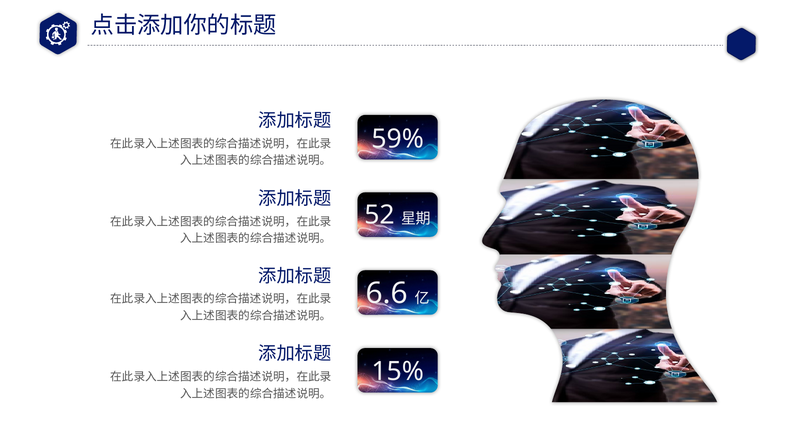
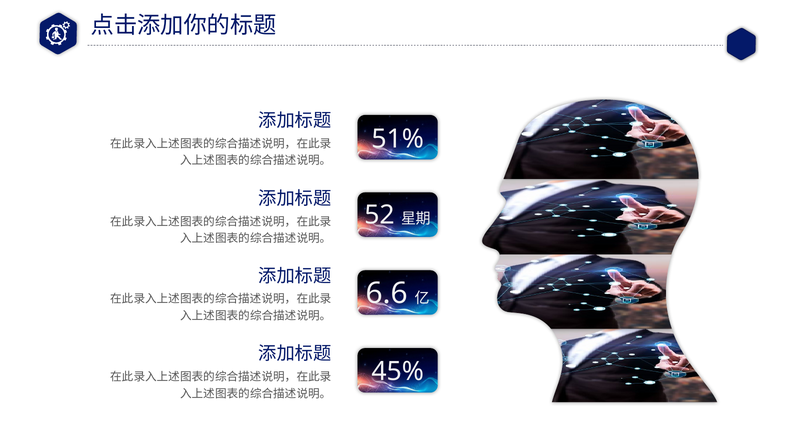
59%: 59% -> 51%
15%: 15% -> 45%
